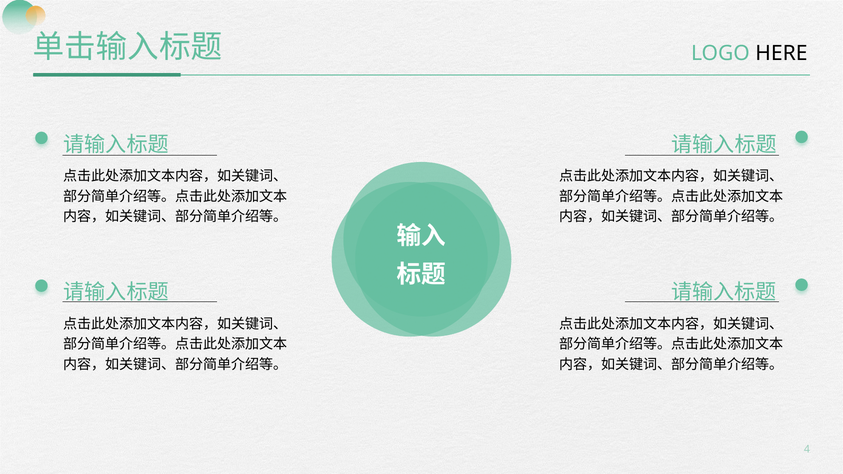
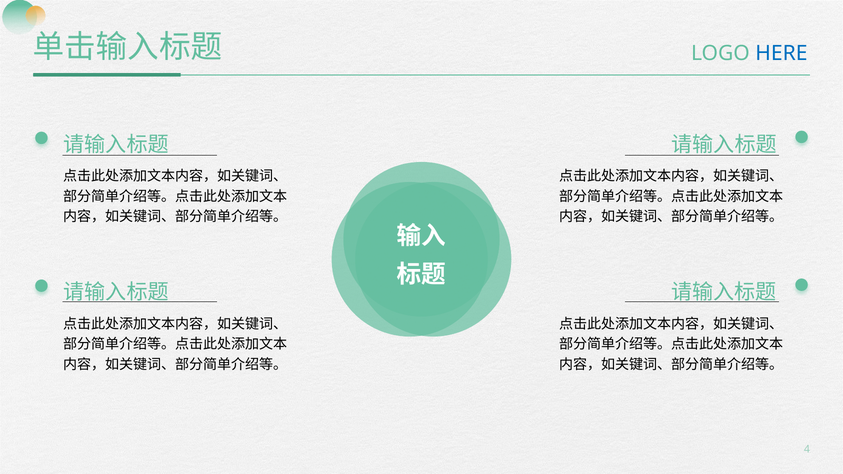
HERE colour: black -> blue
